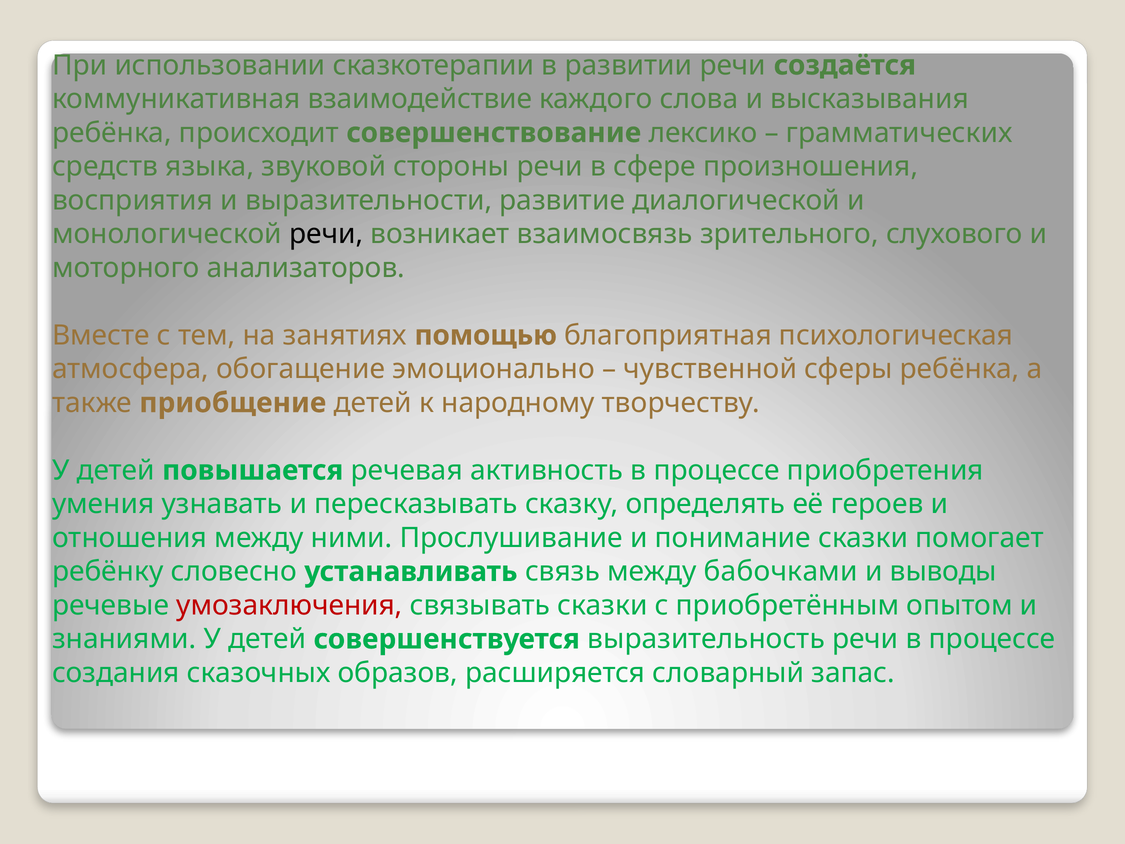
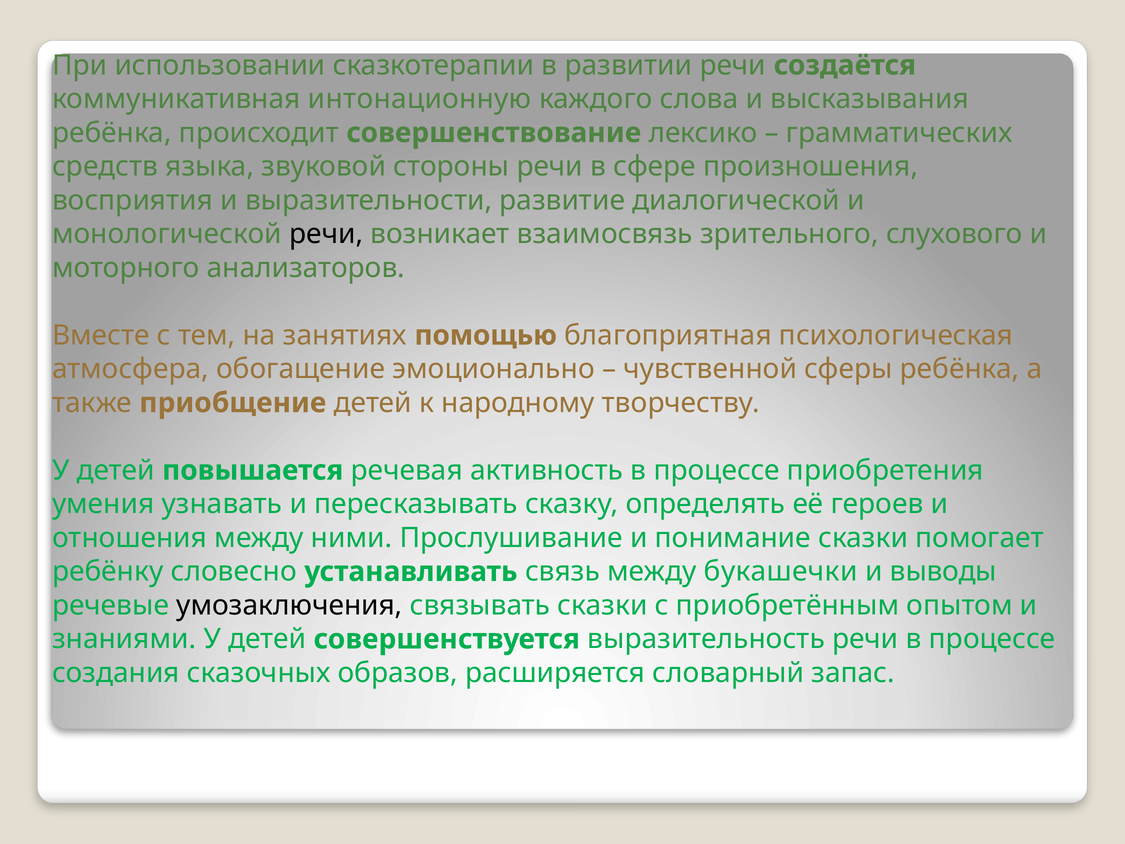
взаимодействие: взаимодействие -> интонационную
бабочками: бабочками -> букашечки
умозаключения colour: red -> black
